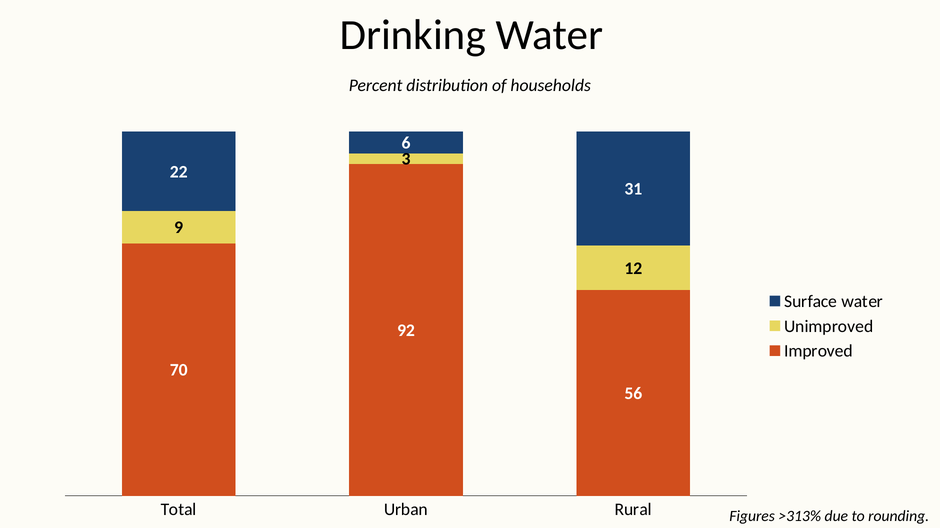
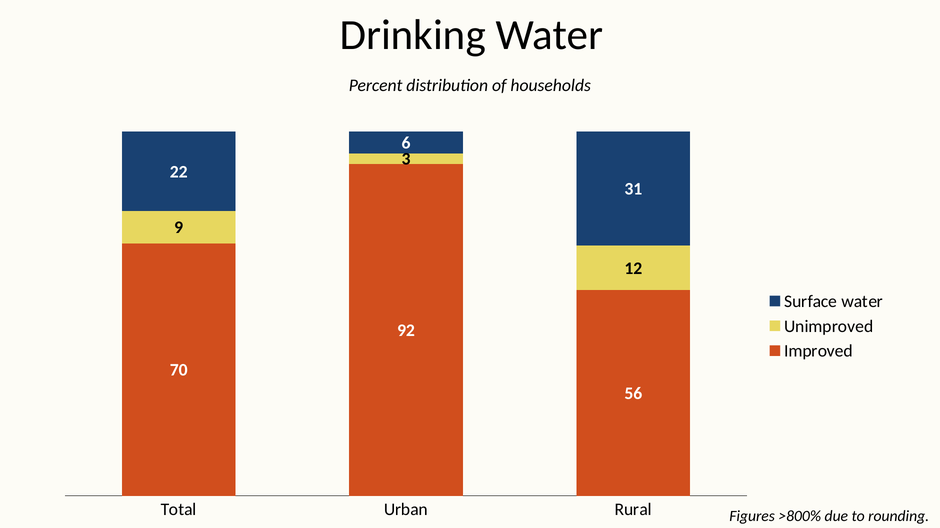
>313%: >313% -> >800%
